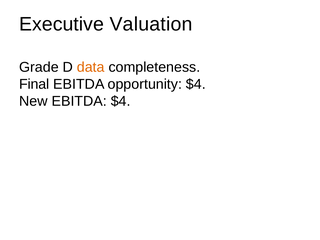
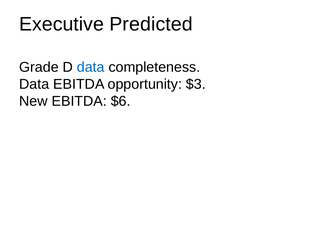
Valuation: Valuation -> Predicted
data at (91, 67) colour: orange -> blue
Final at (34, 84): Final -> Data
opportunity $4: $4 -> $3
EBITDA $4: $4 -> $6
